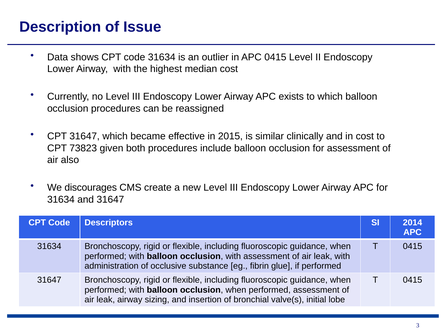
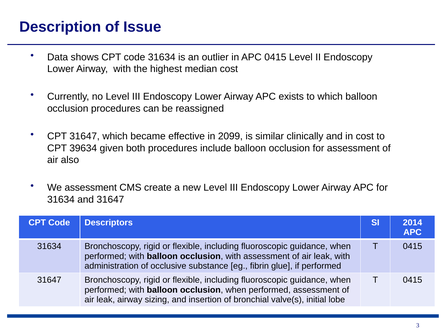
2015: 2015 -> 2099
73823: 73823 -> 39634
We discourages: discourages -> assessment
